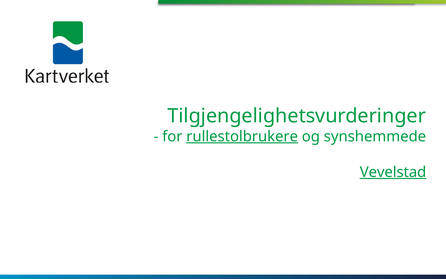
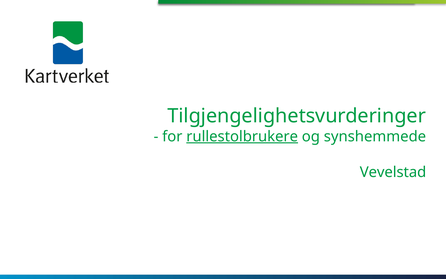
Vevelstad underline: present -> none
